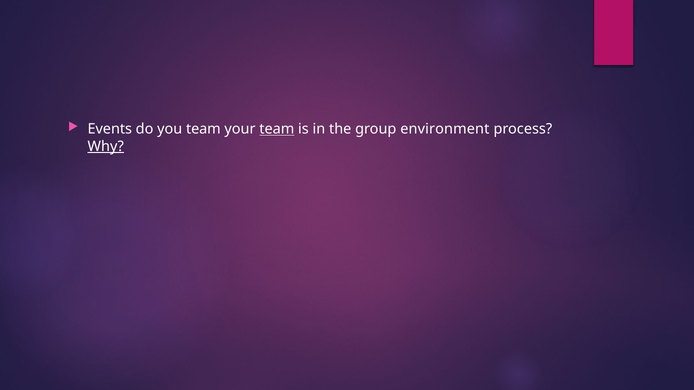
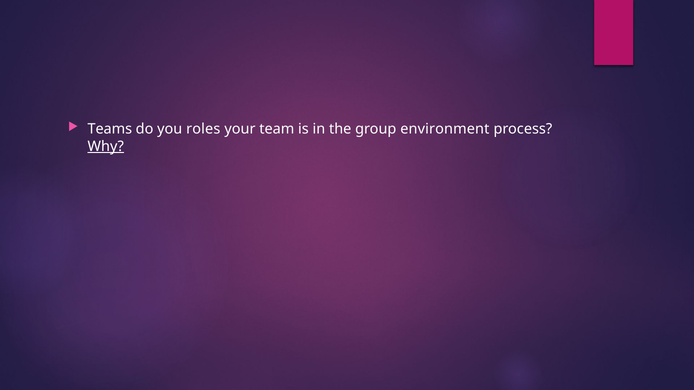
Events: Events -> Teams
you team: team -> roles
team at (277, 129) underline: present -> none
